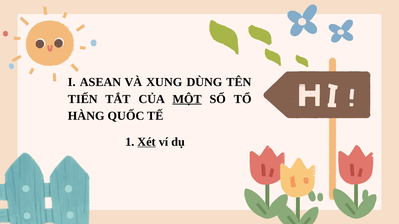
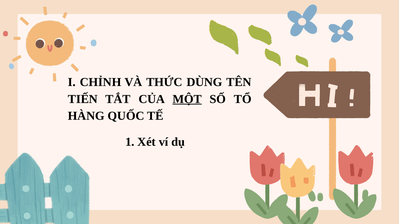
ASEAN: ASEAN -> CHỈNH
XUNG: XUNG -> THỨC
Xét underline: present -> none
